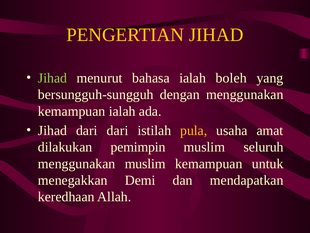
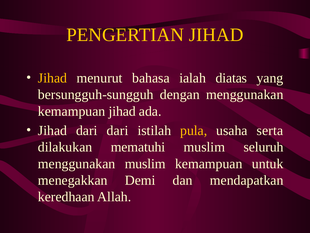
Jihad at (53, 78) colour: light green -> yellow
boleh: boleh -> diatas
kemampuan ialah: ialah -> jihad
amat: amat -> serta
pemimpin: pemimpin -> mematuhi
